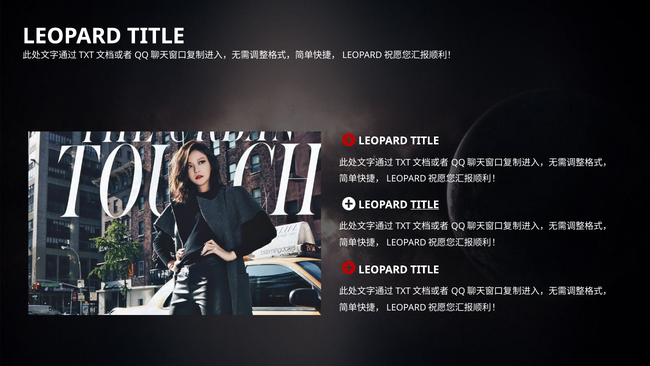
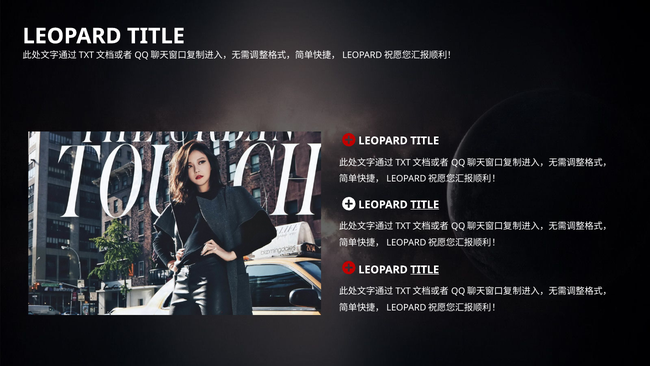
TITLE at (425, 269) underline: none -> present
